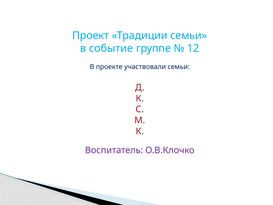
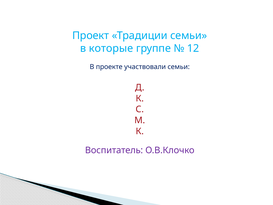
событие: событие -> которые
